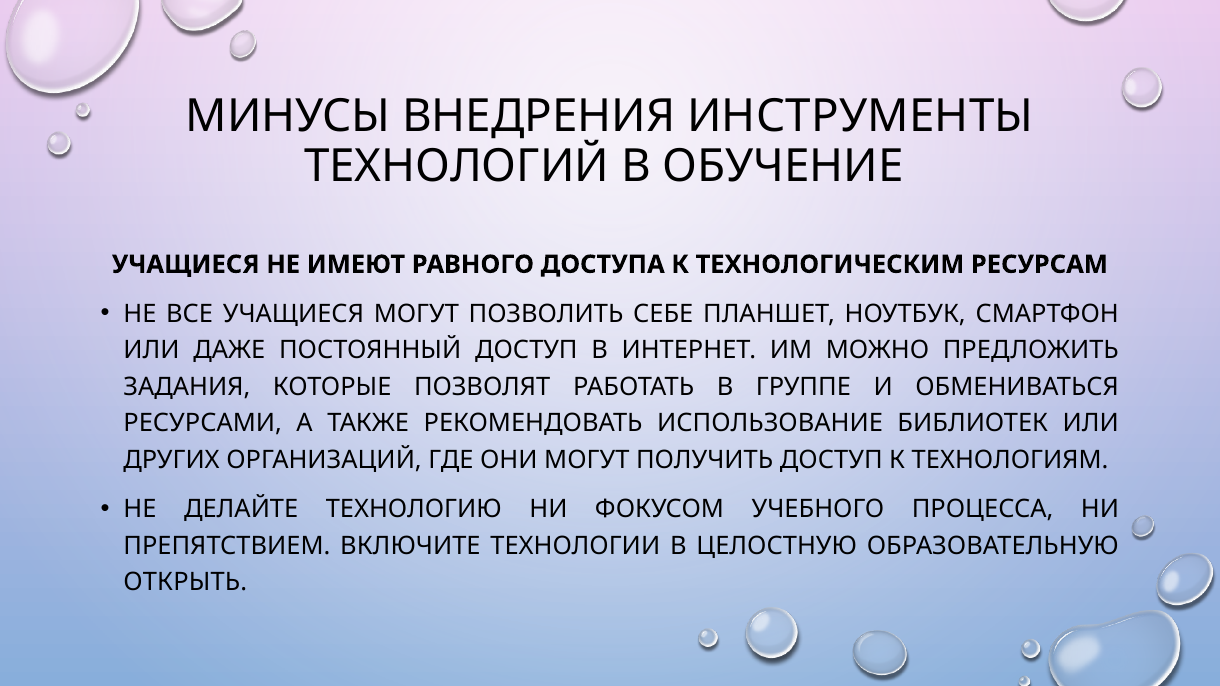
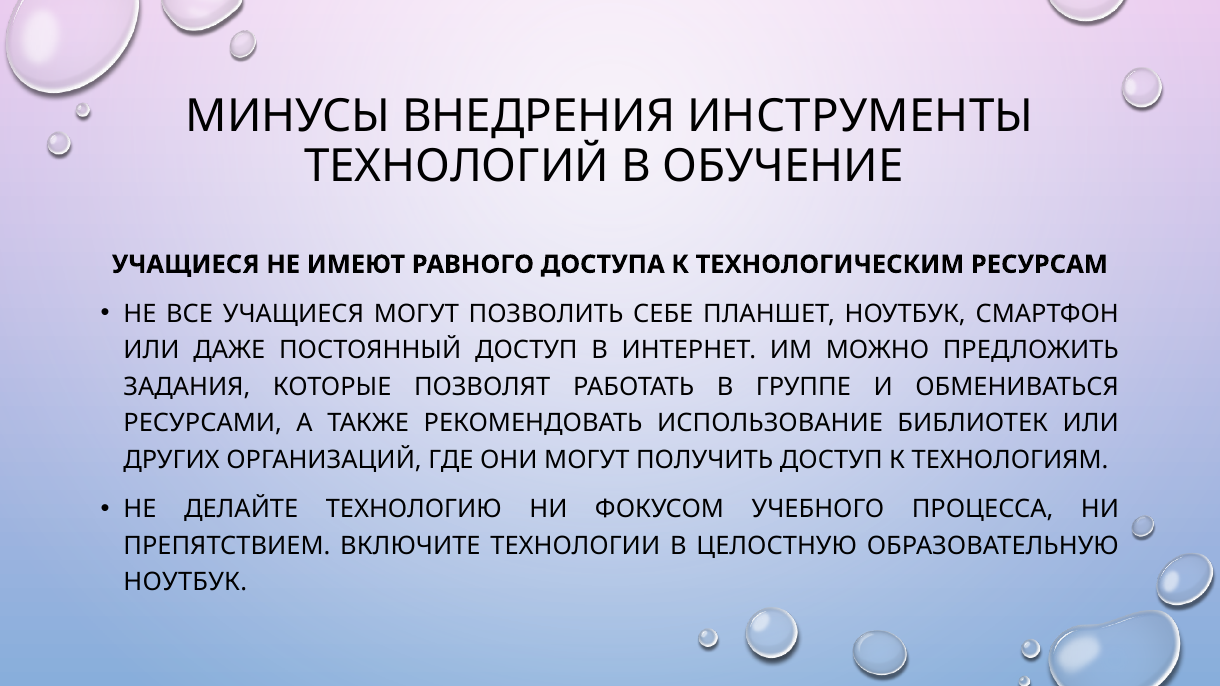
ОТКРЫТЬ at (185, 583): ОТКРЫТЬ -> НОУТБУК
